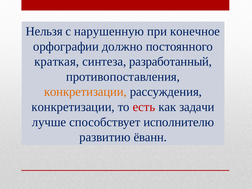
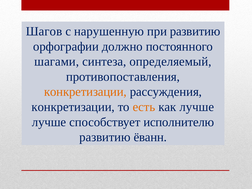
Нельзя: Нельзя -> Шагов
при конечное: конечное -> развитию
краткая: краткая -> шагами
разработанный: разработанный -> определяемый
есть colour: red -> orange
как задачи: задачи -> лучше
